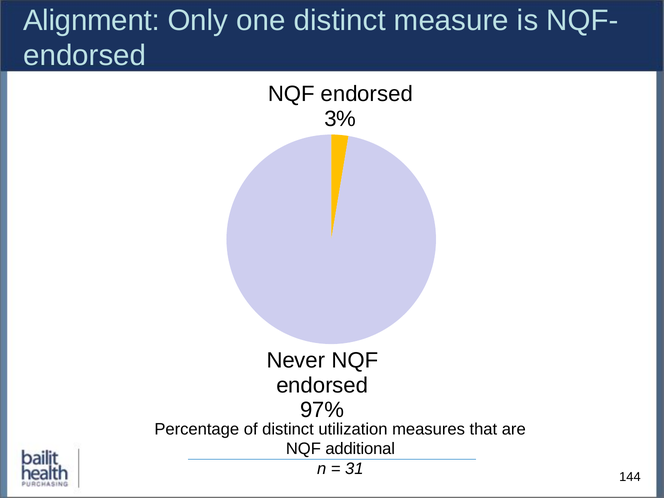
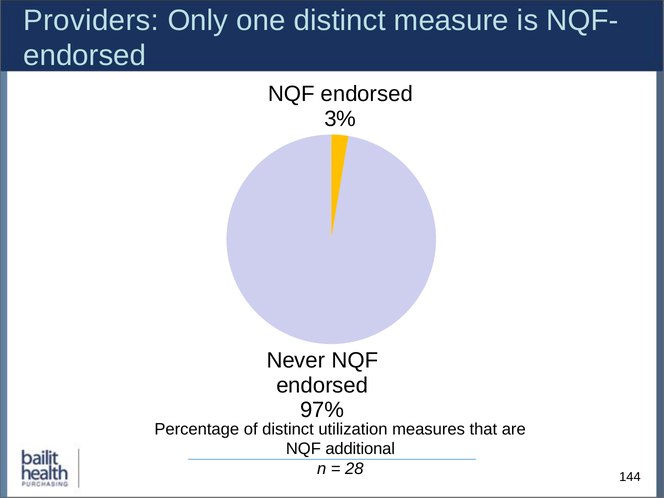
Alignment: Alignment -> Providers
31: 31 -> 28
